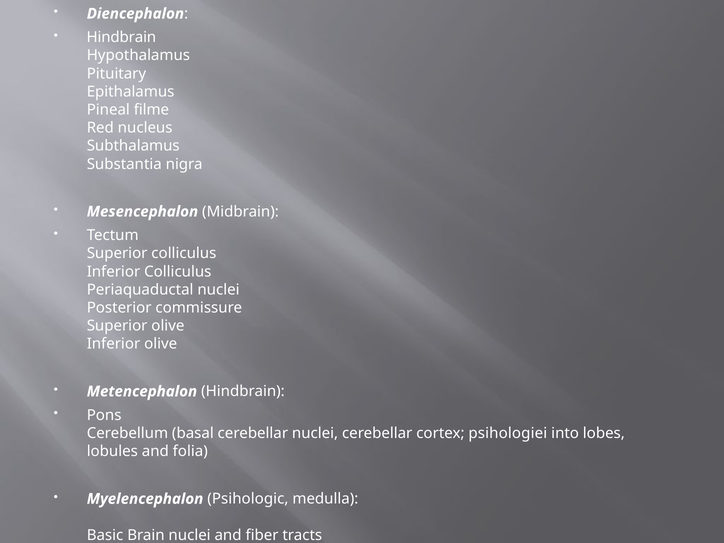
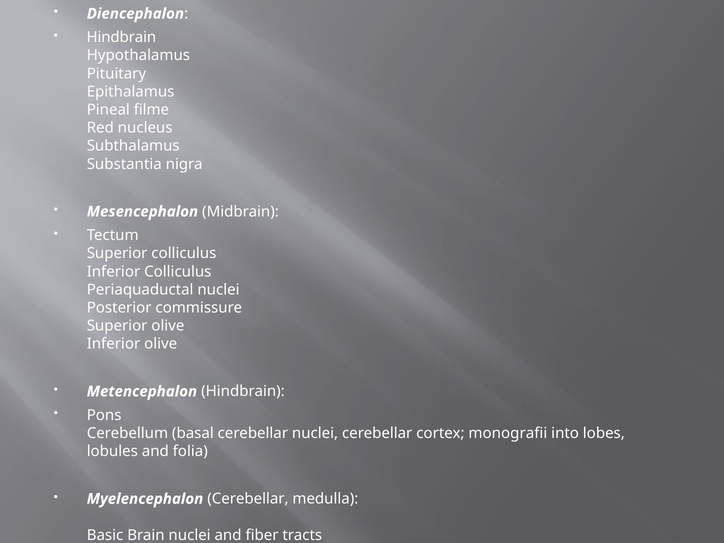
psihologiei: psihologiei -> monografii
Myelencephalon Psihologic: Psihologic -> Cerebellar
